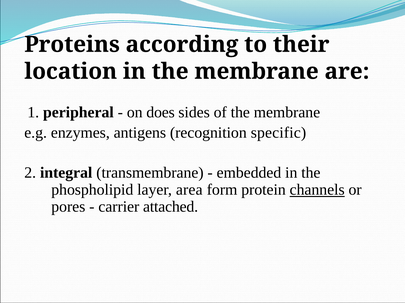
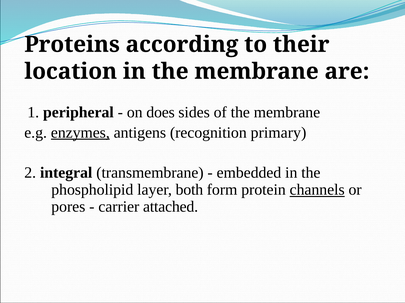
enzymes underline: none -> present
specific: specific -> primary
area: area -> both
